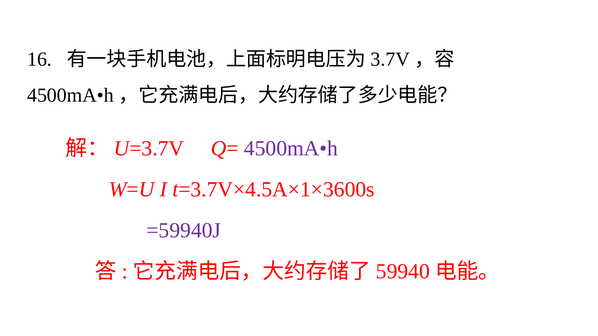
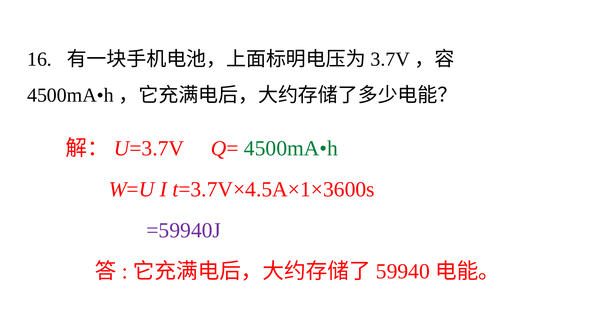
4500mA•h colour: purple -> green
